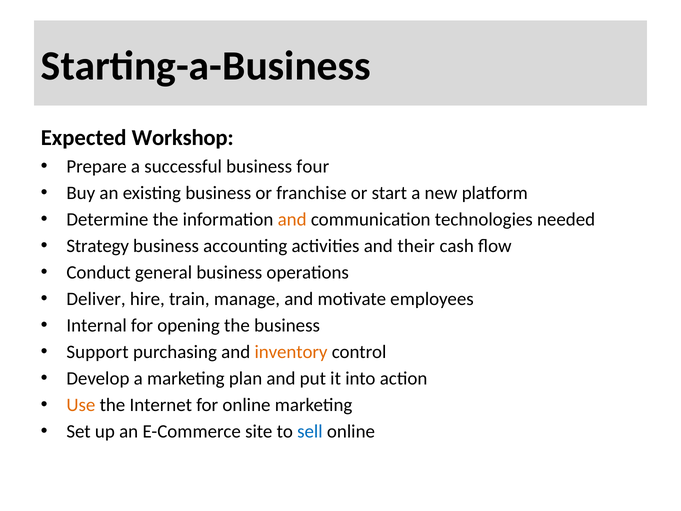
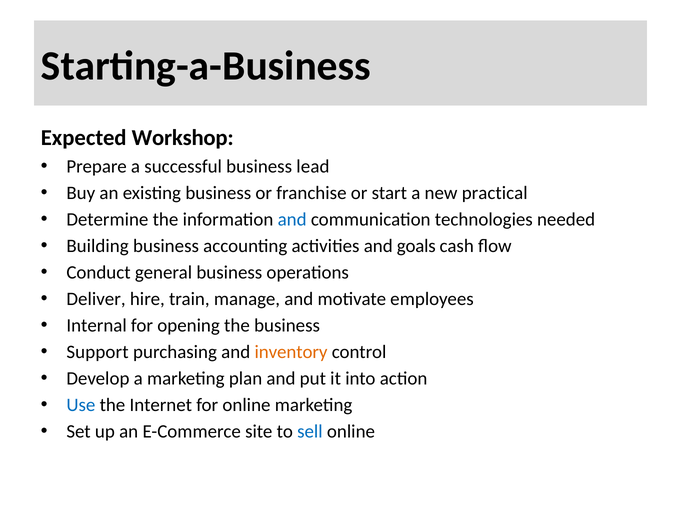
four: four -> lead
platform: platform -> practical
and at (292, 219) colour: orange -> blue
Strategy: Strategy -> Building
their: their -> goals
Use colour: orange -> blue
